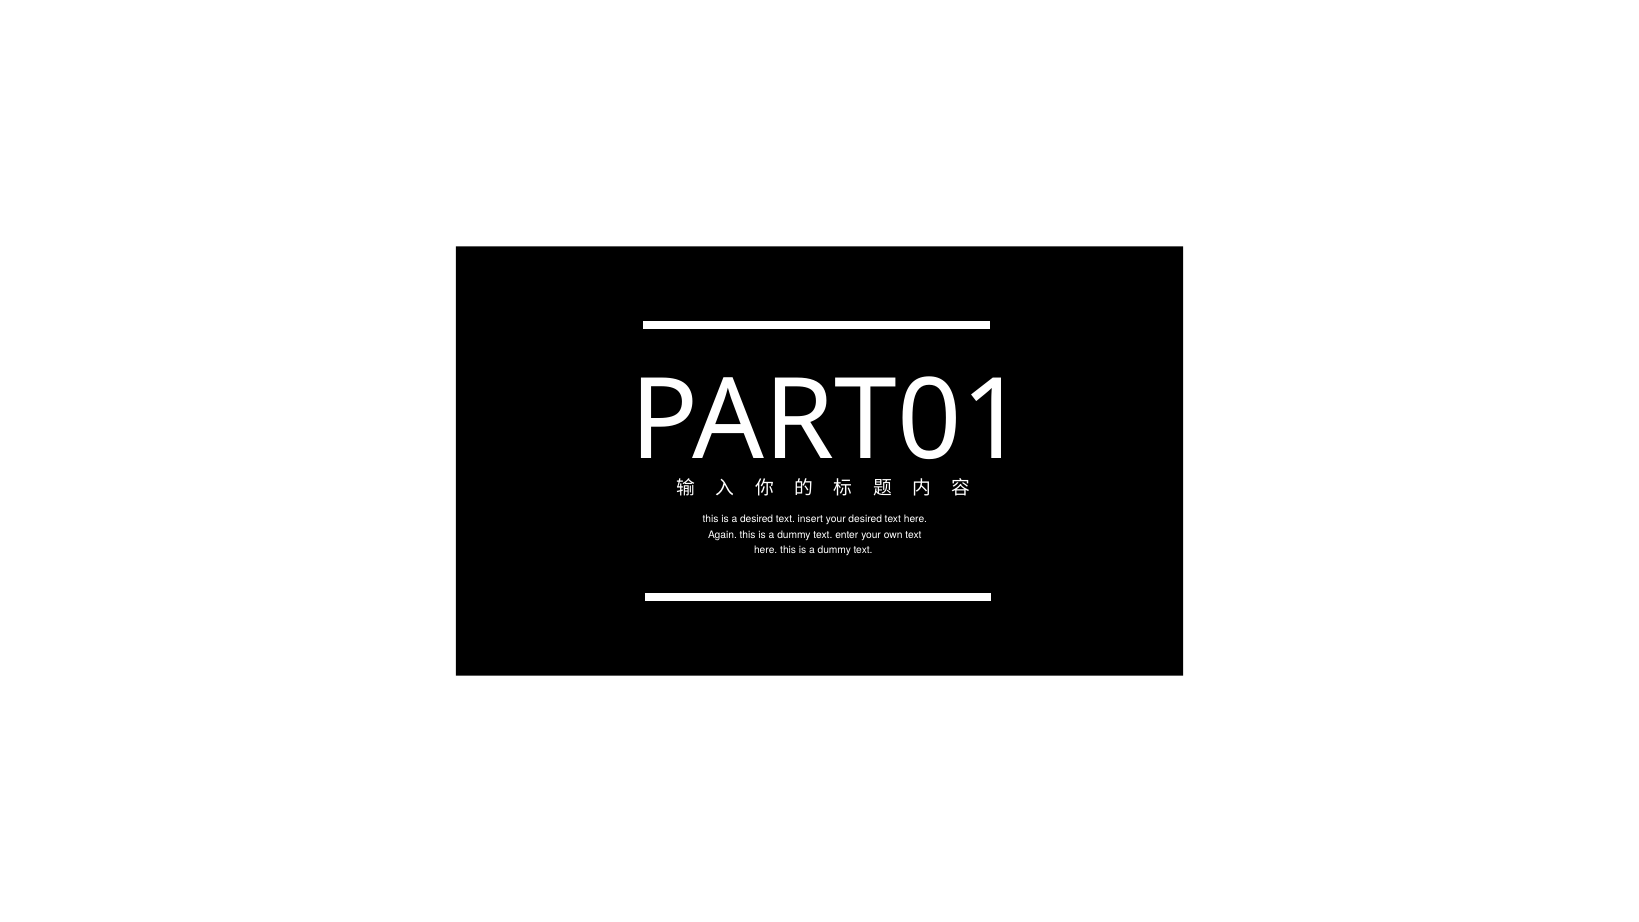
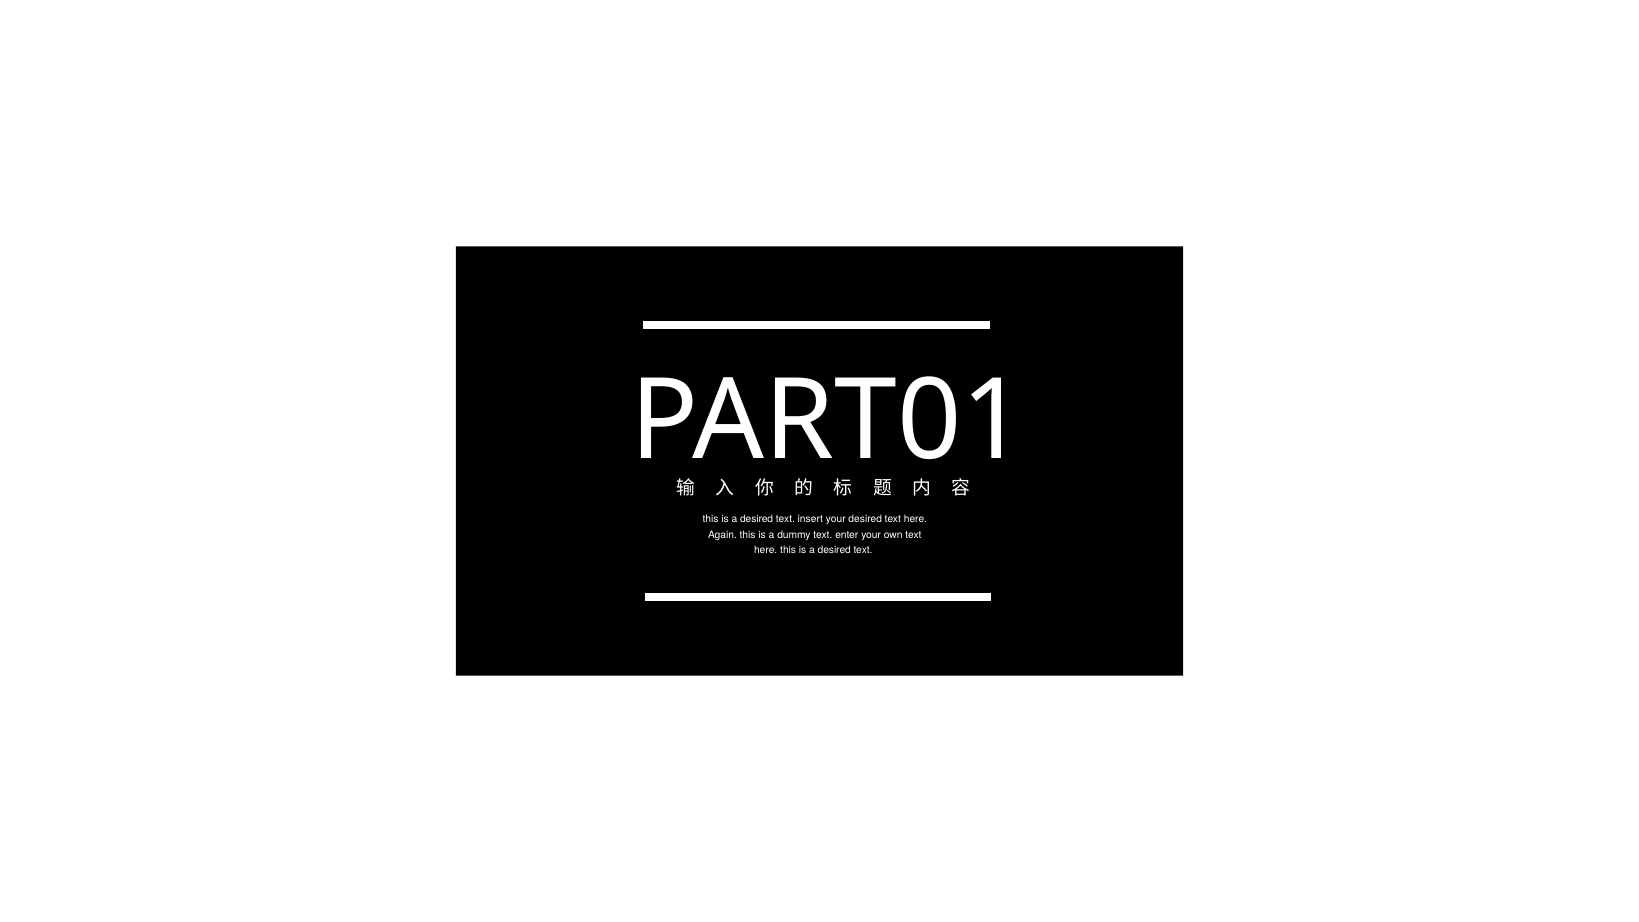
dummy at (834, 550): dummy -> desired
